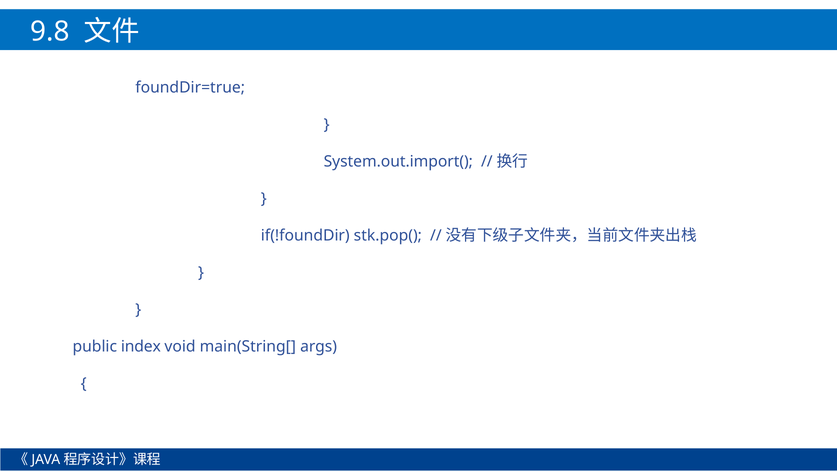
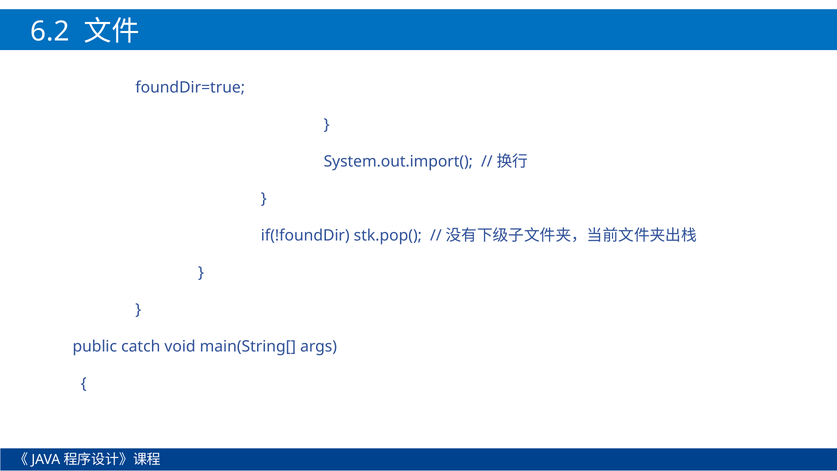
9.8: 9.8 -> 6.2
index: index -> catch
